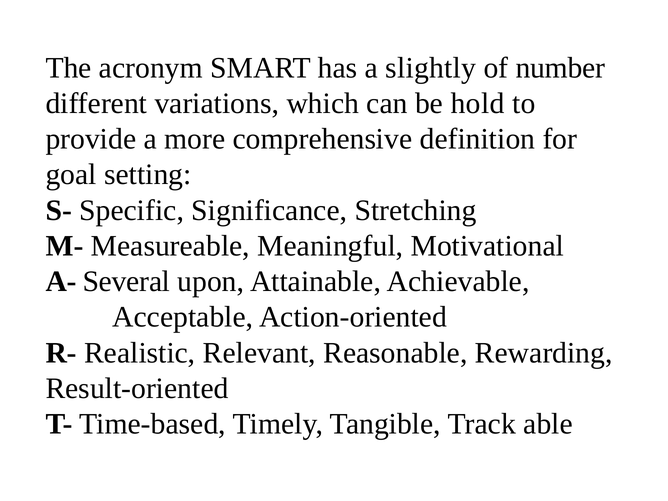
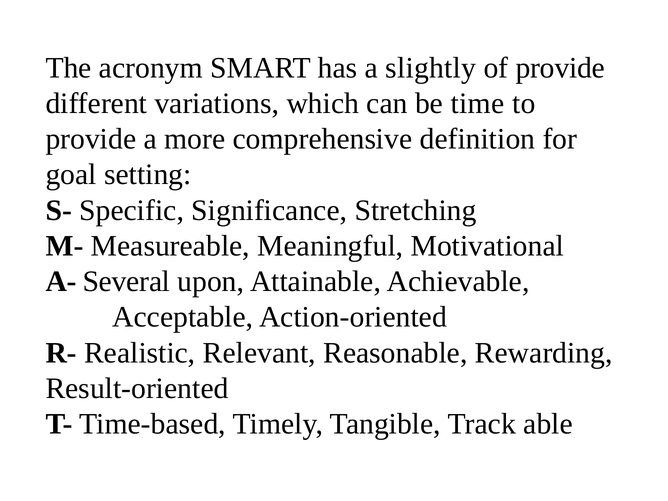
of number: number -> provide
hold: hold -> time
